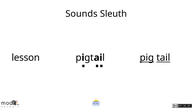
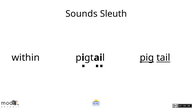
lesson: lesson -> within
